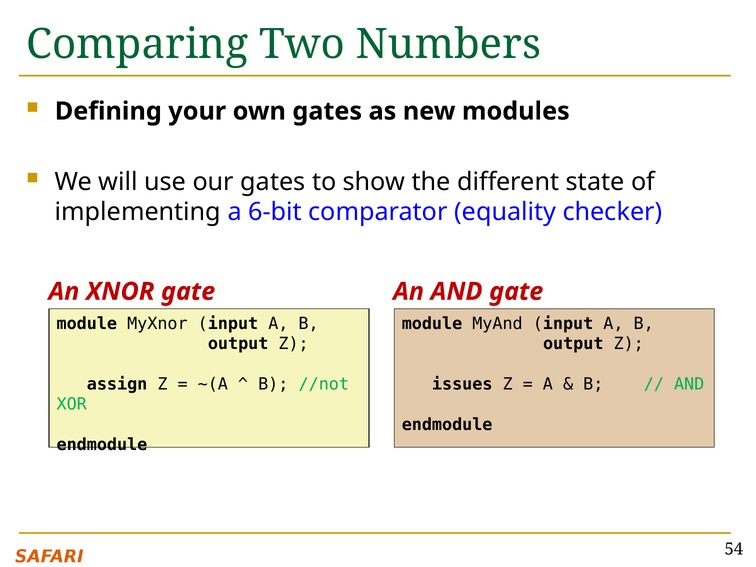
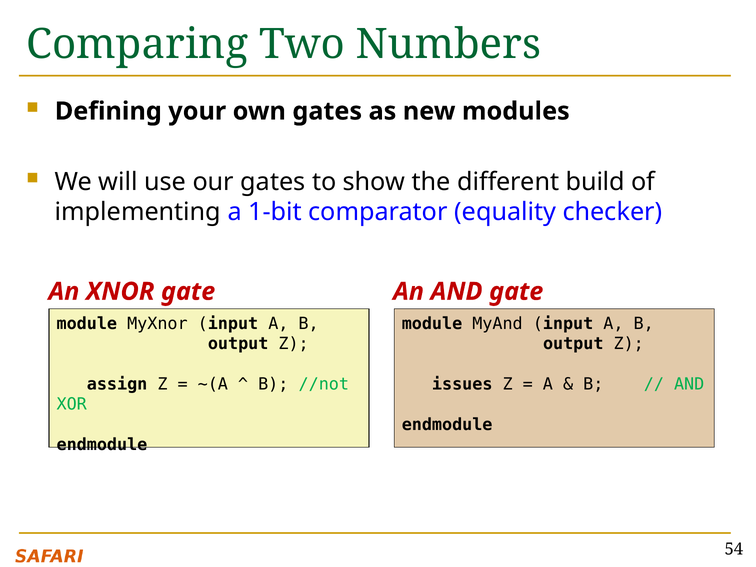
state: state -> build
6-bit: 6-bit -> 1-bit
